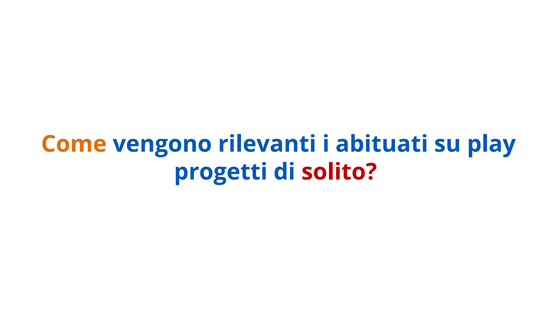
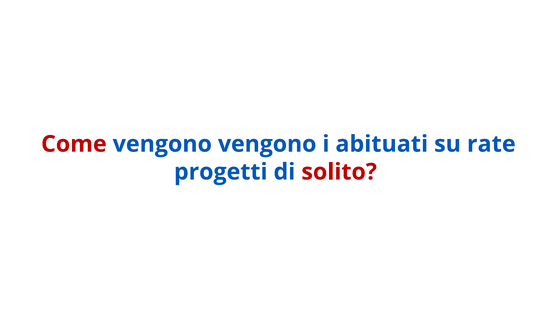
Come colour: orange -> red
vengono rilevanti: rilevanti -> vengono
play: play -> rate
